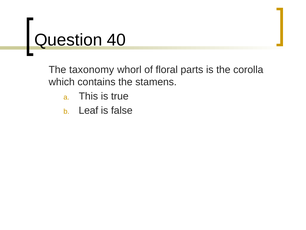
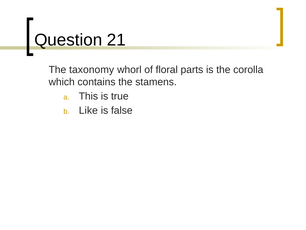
40: 40 -> 21
Leaf: Leaf -> Like
